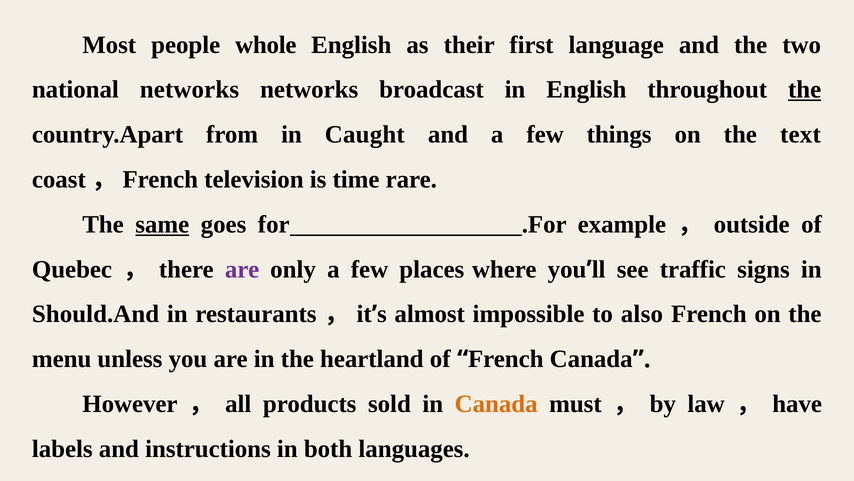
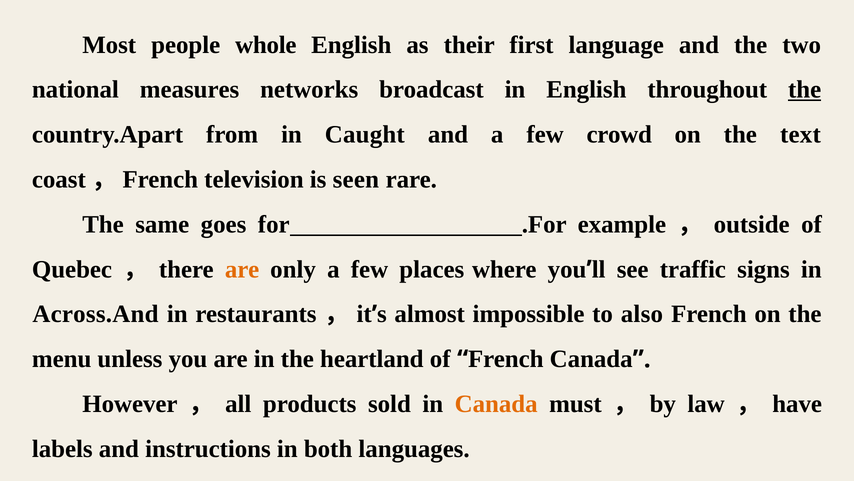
national networks: networks -> measures
things: things -> crowd
time: time -> seen
same underline: present -> none
are at (242, 269) colour: purple -> orange
Should.And: Should.And -> Across.And
